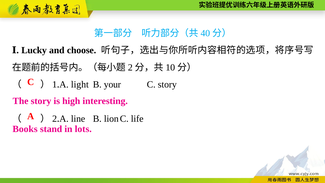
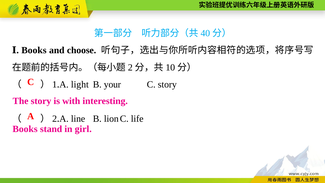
Ⅰ Lucky: Lucky -> Books
high: high -> with
lots: lots -> girl
